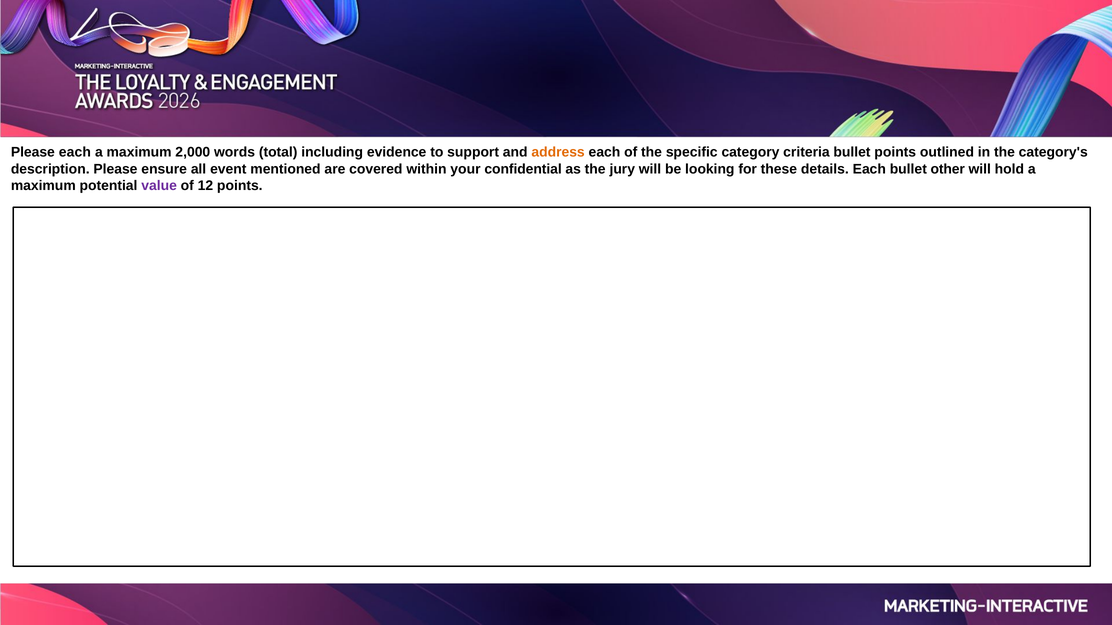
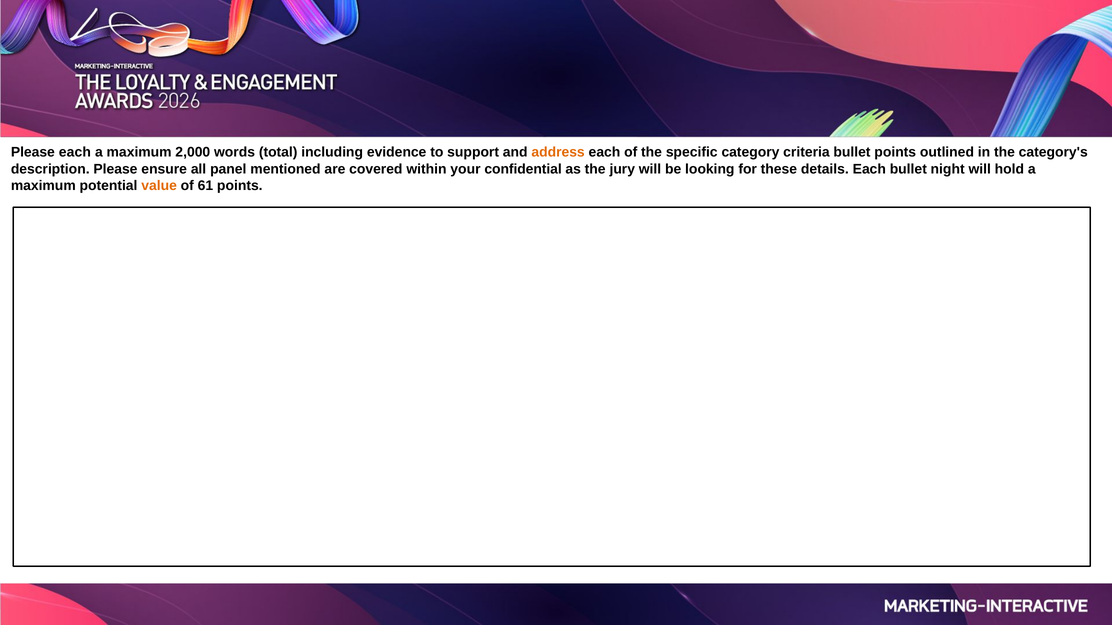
event: event -> panel
other: other -> night
value colour: purple -> orange
12: 12 -> 61
